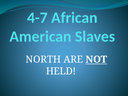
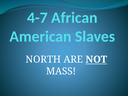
HELD: HELD -> MASS
